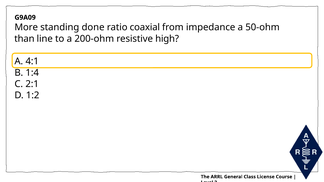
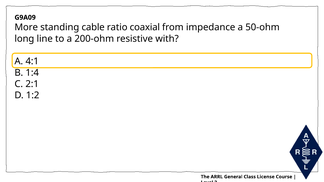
done: done -> cable
than: than -> long
high: high -> with
